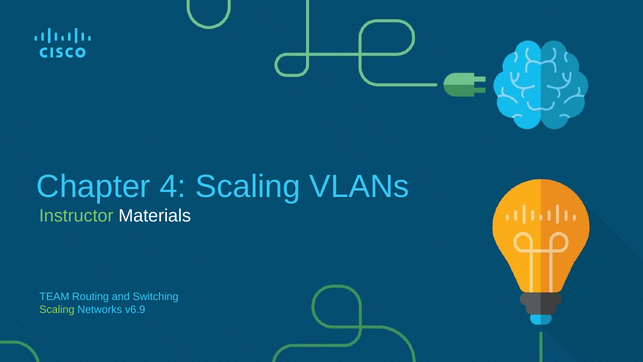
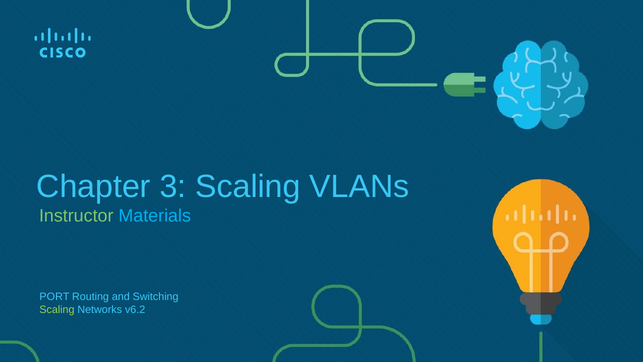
4: 4 -> 3
Materials colour: white -> light blue
TEAM: TEAM -> PORT
v6.9: v6.9 -> v6.2
